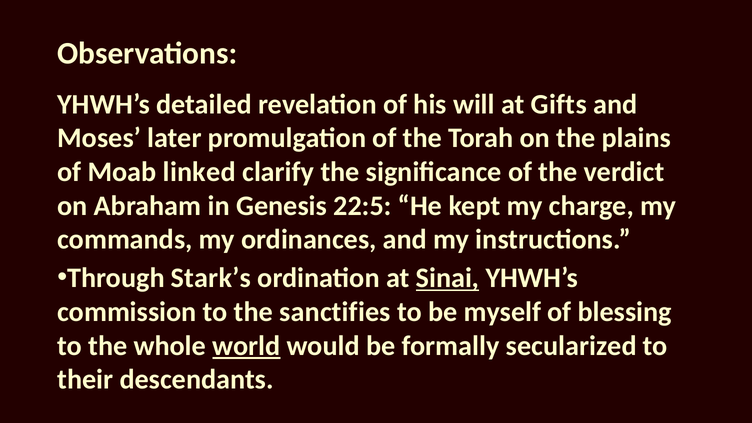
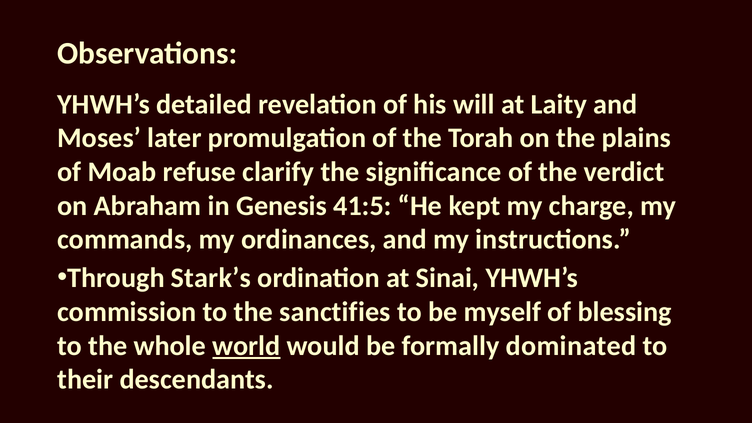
Gifts: Gifts -> Laity
linked: linked -> refuse
22:5: 22:5 -> 41:5
Sinai underline: present -> none
secularized: secularized -> dominated
